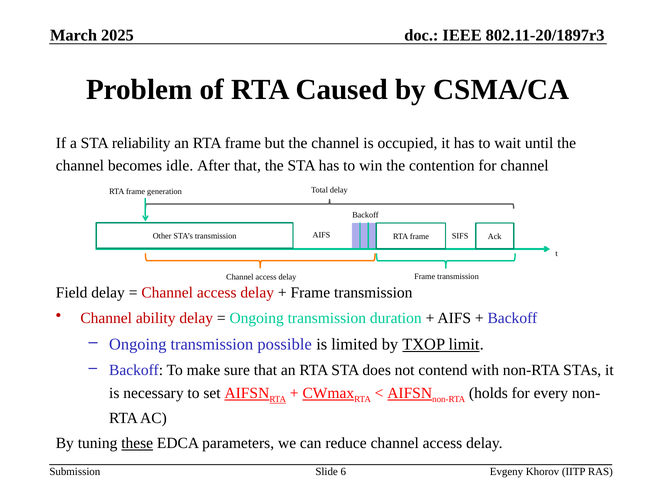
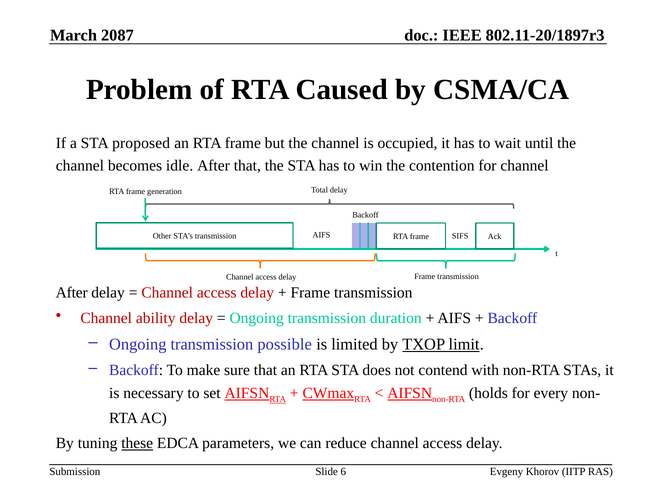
2025: 2025 -> 2087
reliability: reliability -> proposed
Field at (72, 293): Field -> After
